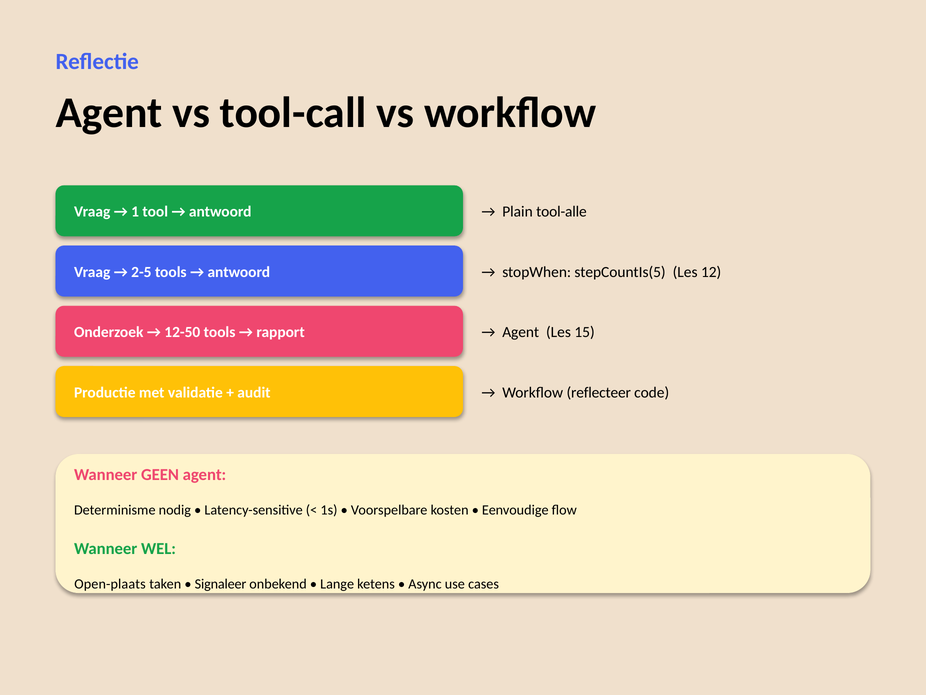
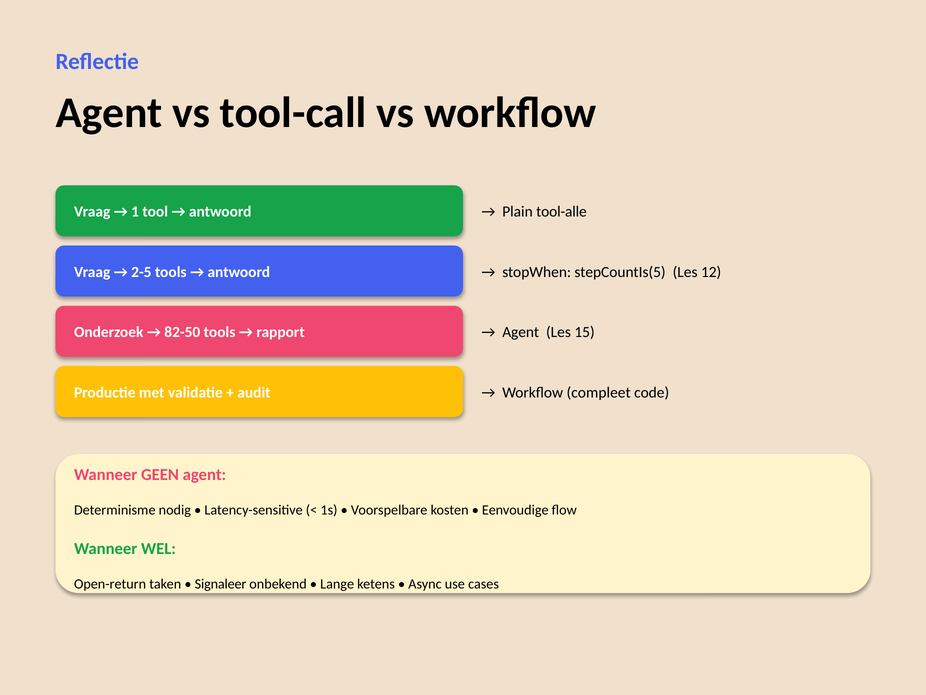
12-50: 12-50 -> 82-50
reflecteer: reflecteer -> compleet
Open-plaats: Open-plaats -> Open-return
